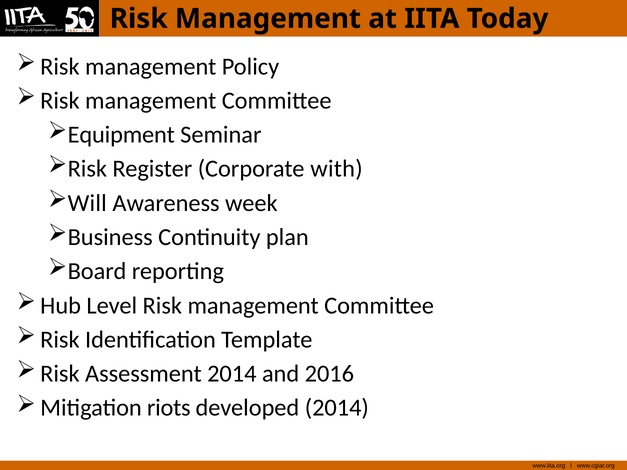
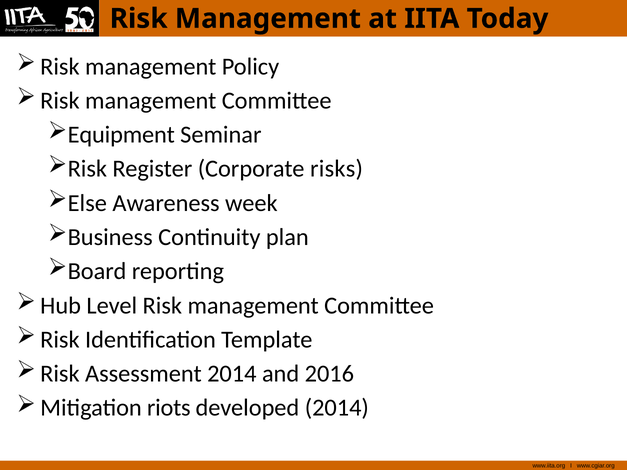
with: with -> risks
Will: Will -> Else
